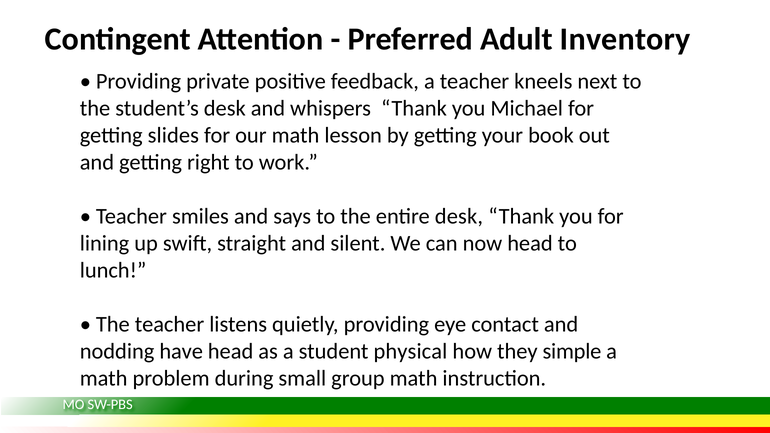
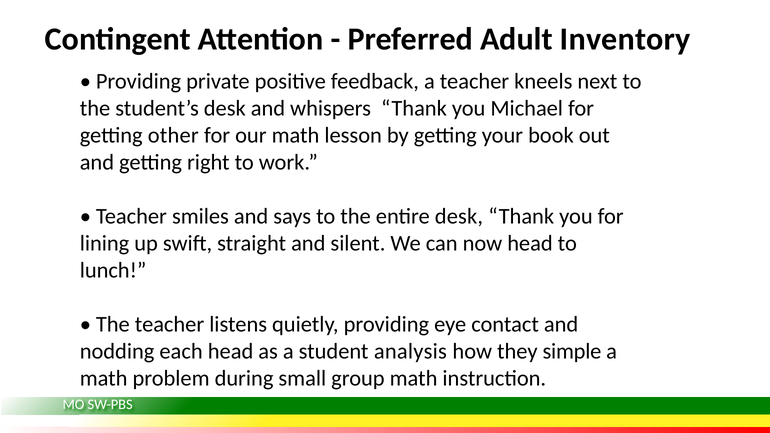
slides: slides -> other
have: have -> each
physical: physical -> analysis
